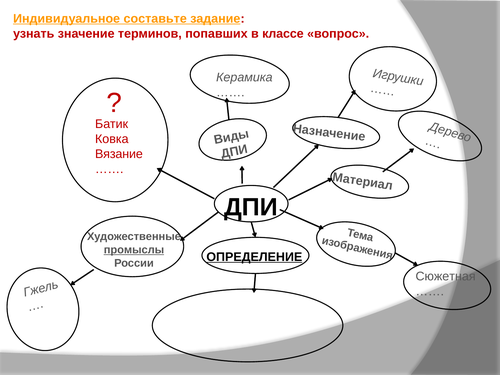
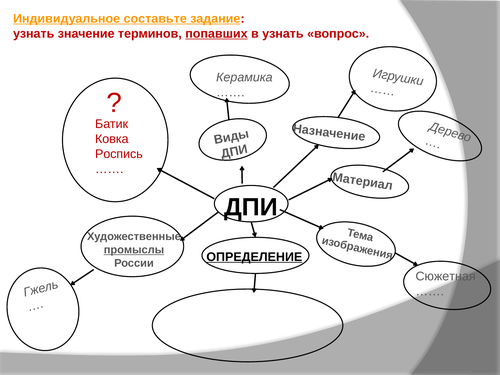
попавших underline: none -> present
в классе: классе -> узнать
Вязание: Вязание -> Роспись
